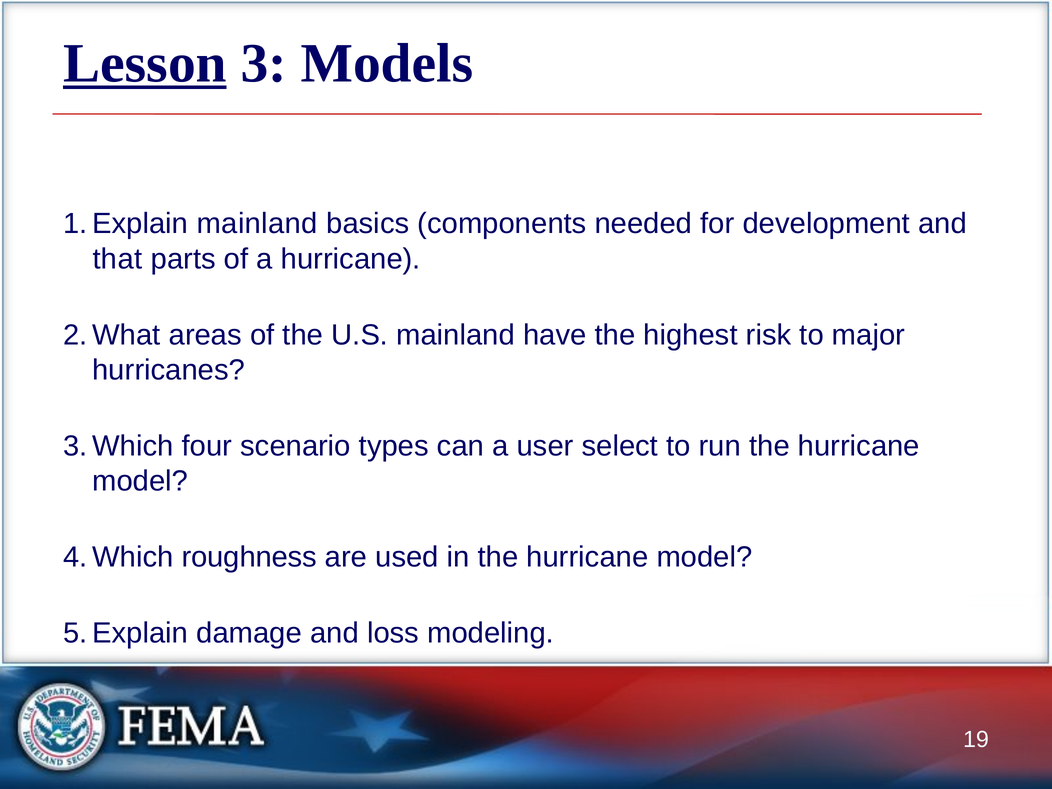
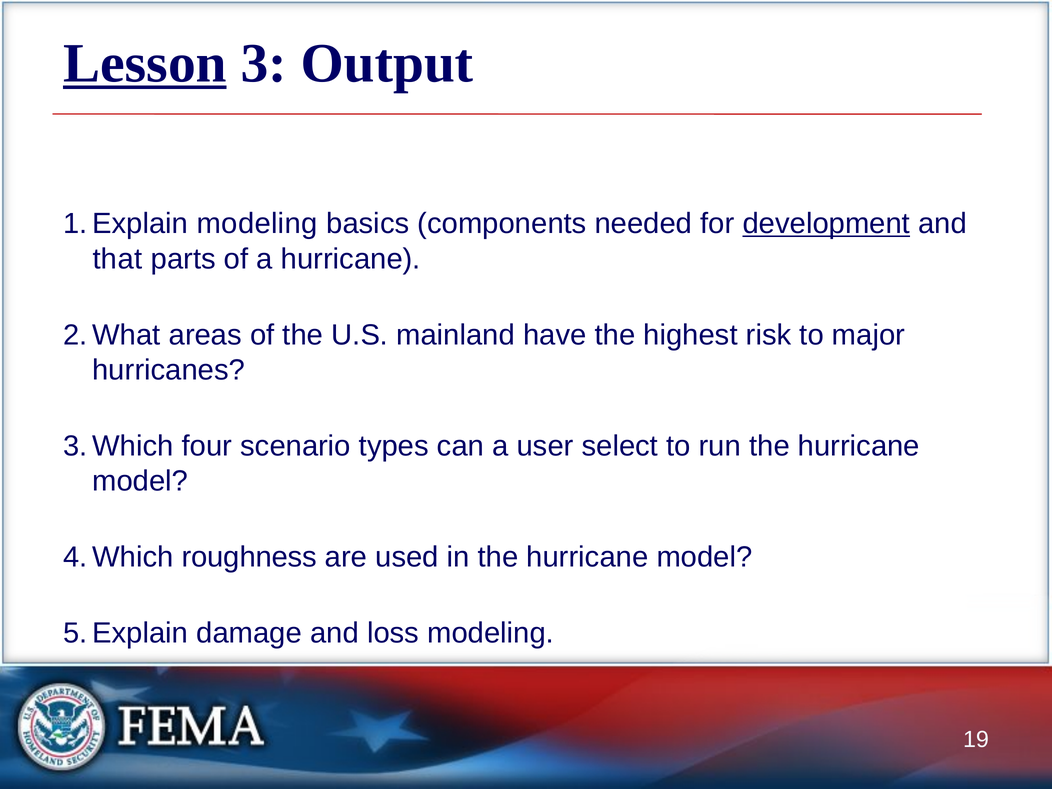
Models: Models -> Output
mainland at (257, 224): mainland -> modeling
development underline: none -> present
